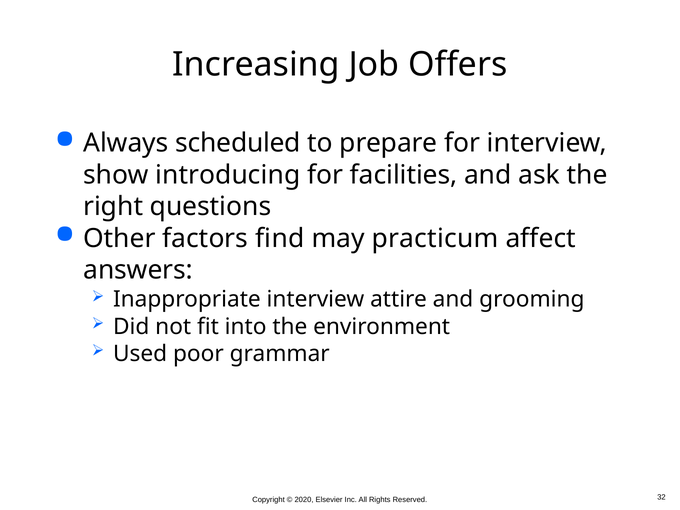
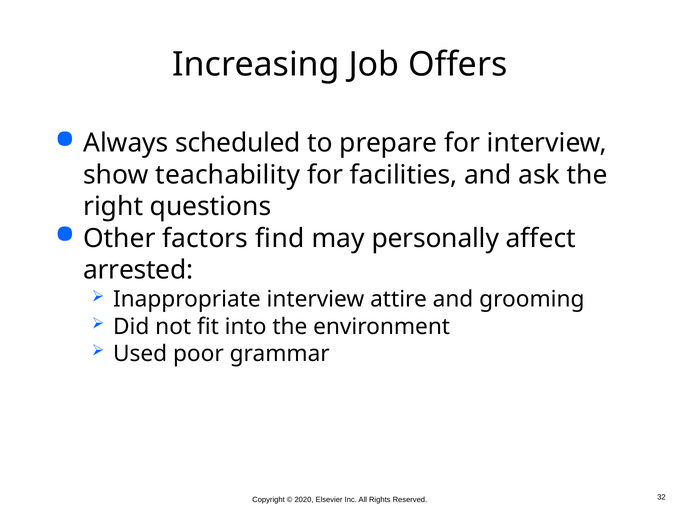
introducing: introducing -> teachability
practicum: practicum -> personally
answers: answers -> arrested
